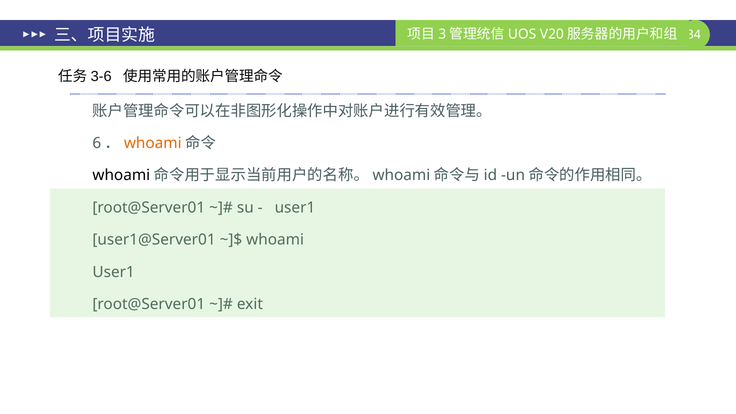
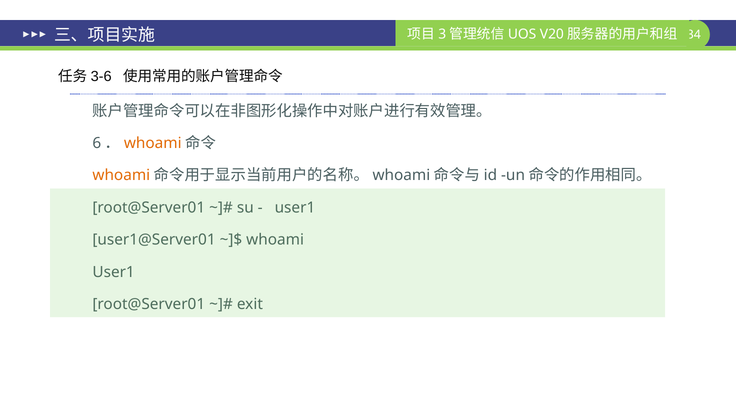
whoami at (121, 175) colour: black -> orange
